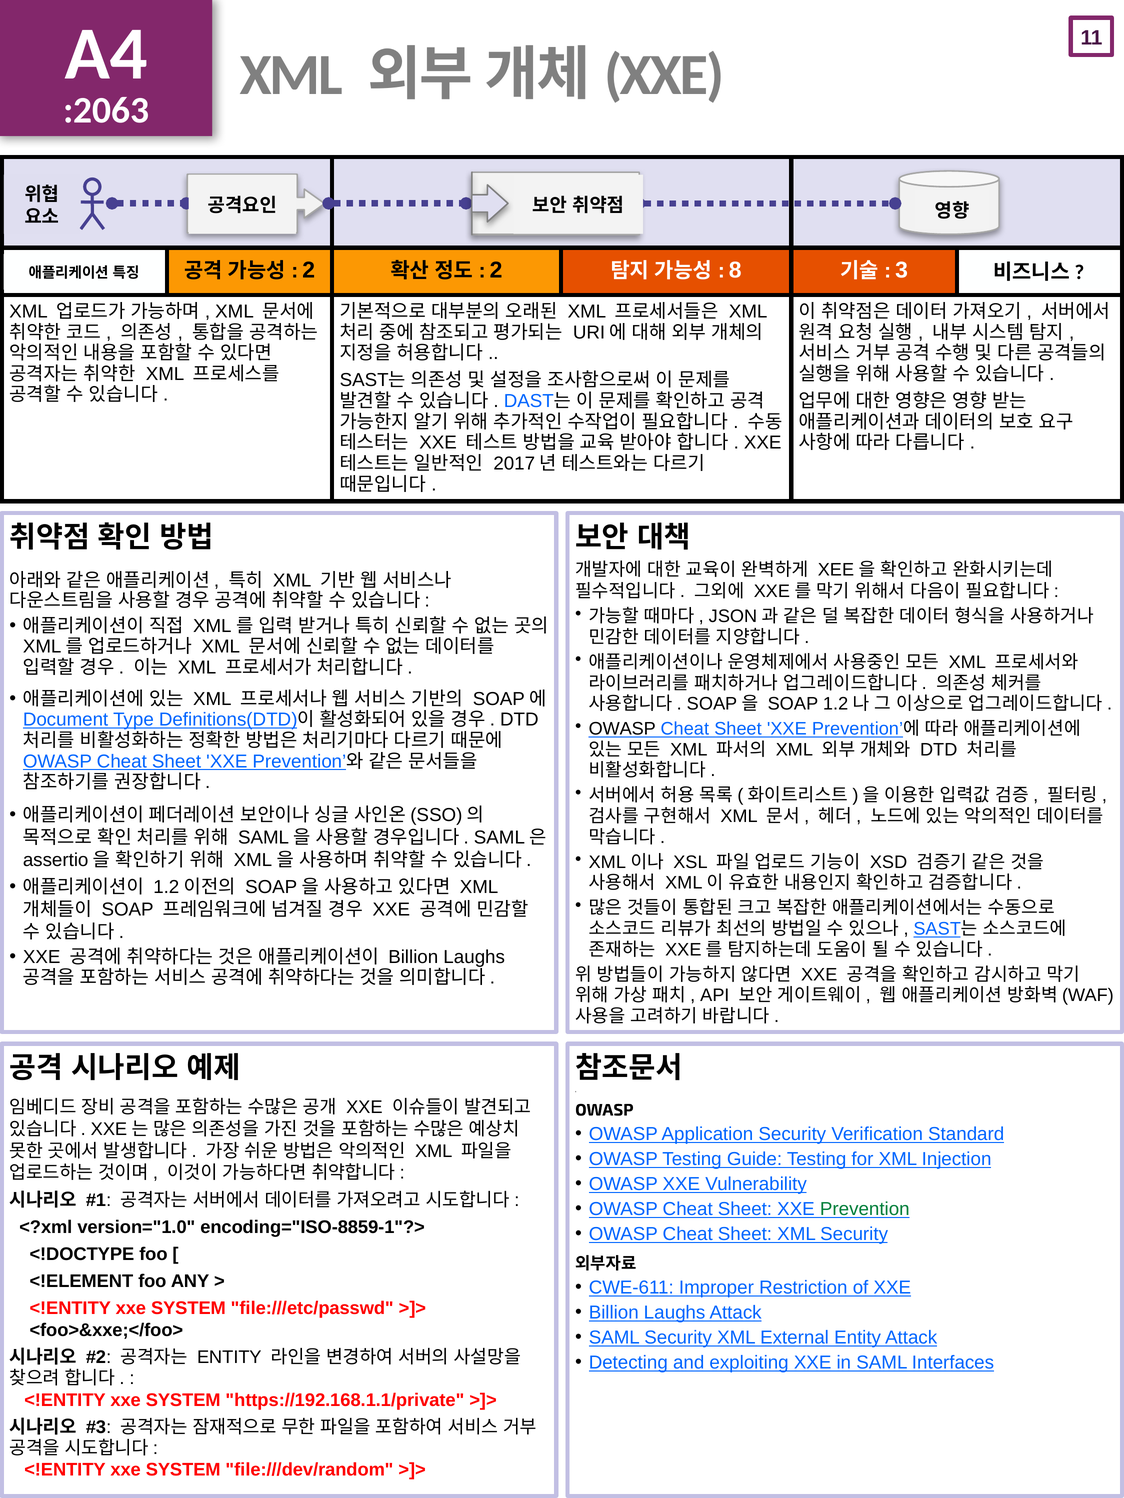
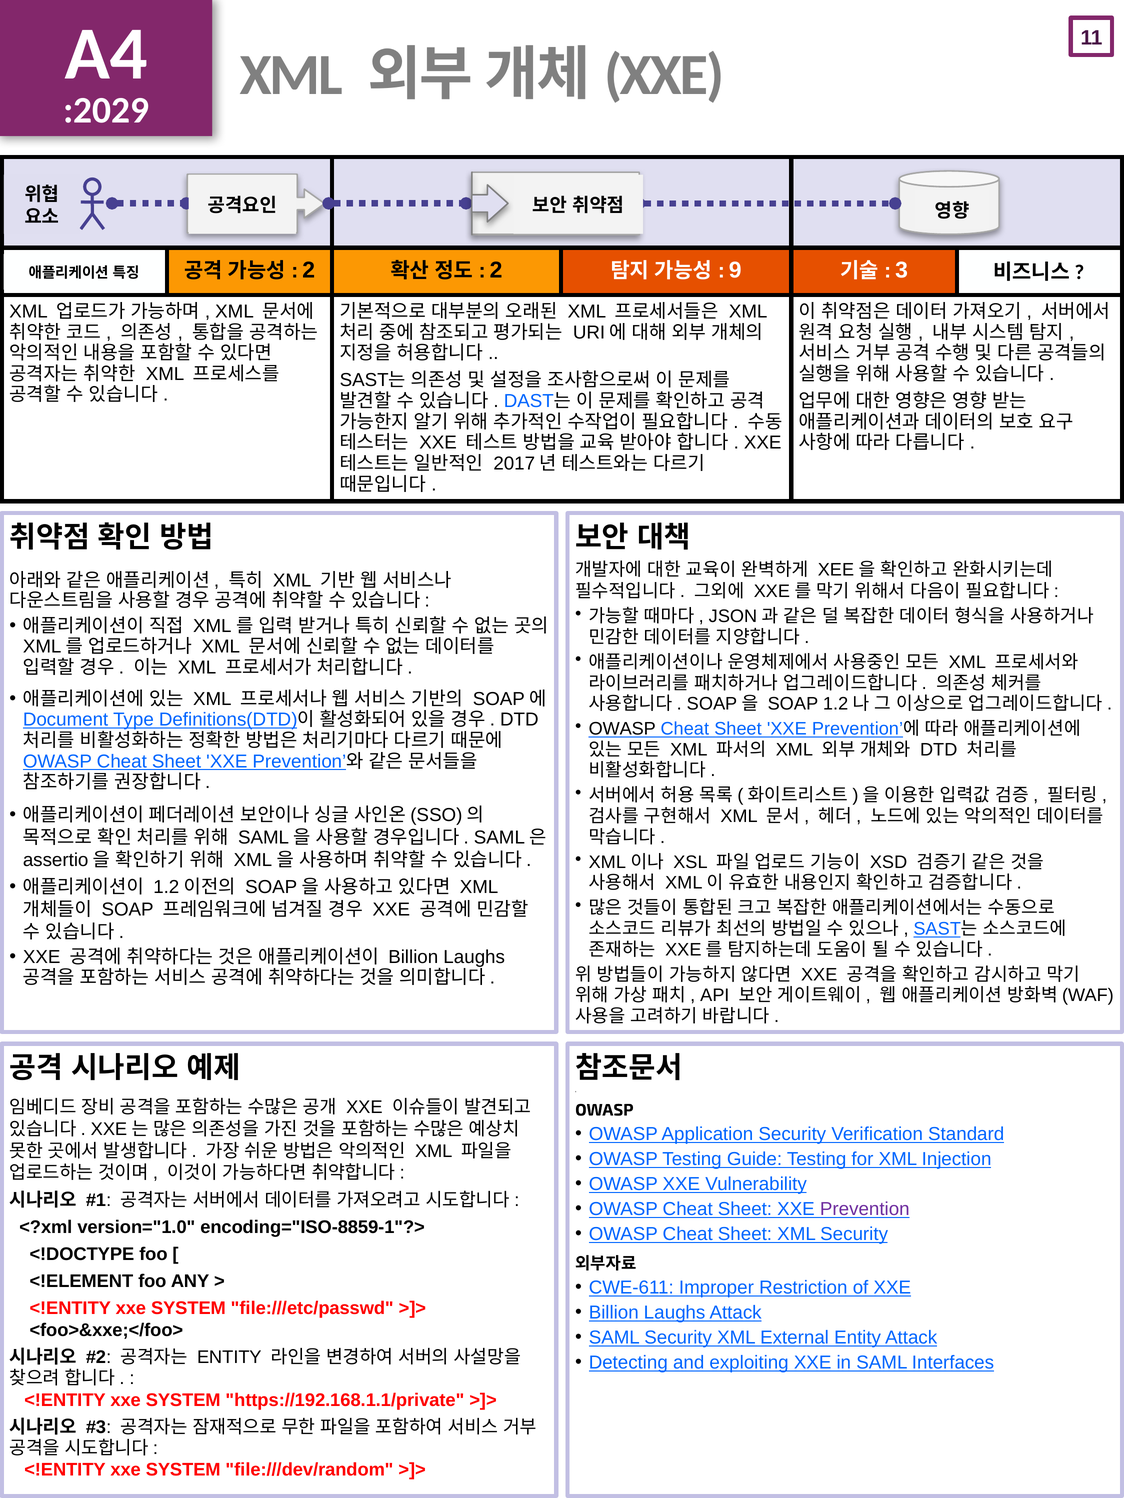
:2063: :2063 -> :2029
8: 8 -> 9
Prevention colour: green -> purple
